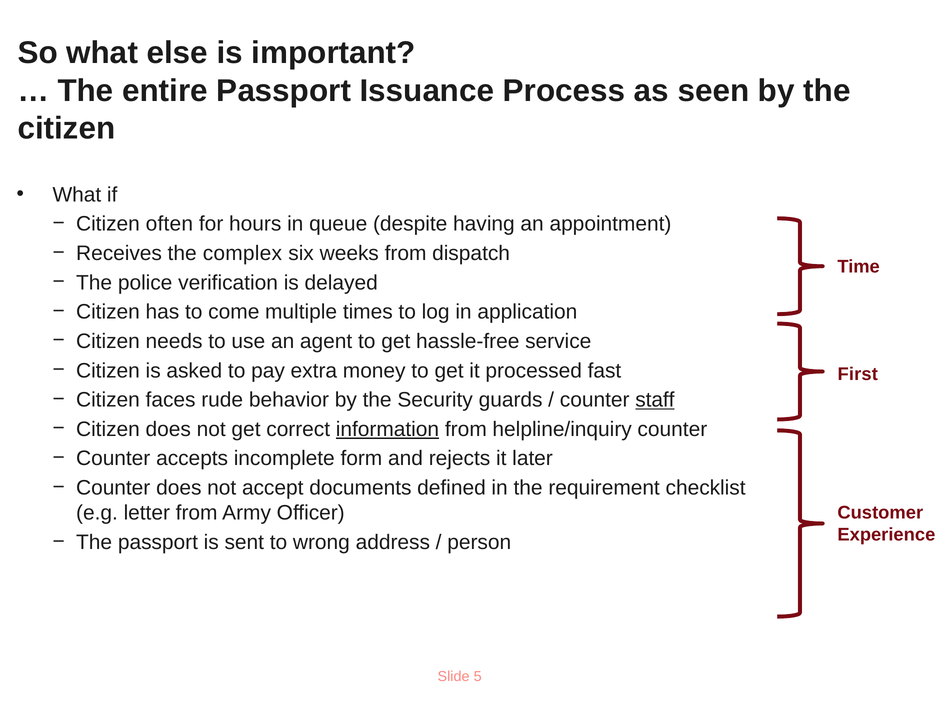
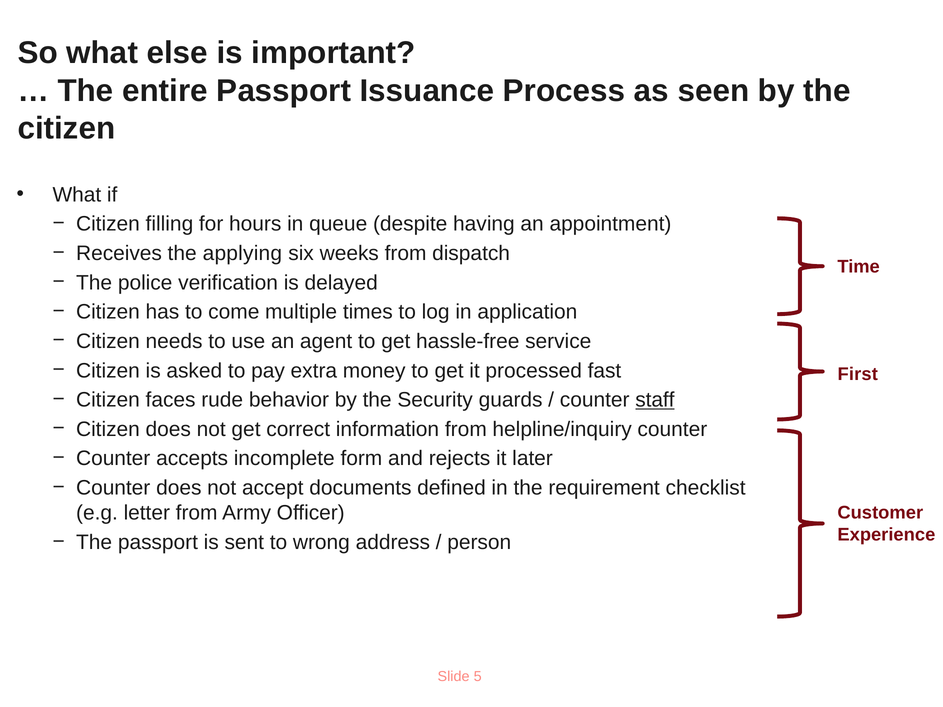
often: often -> filling
complex: complex -> applying
information underline: present -> none
